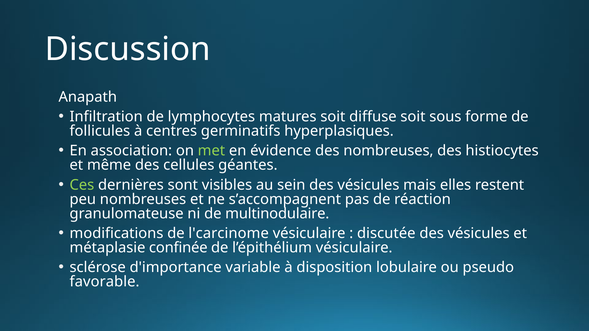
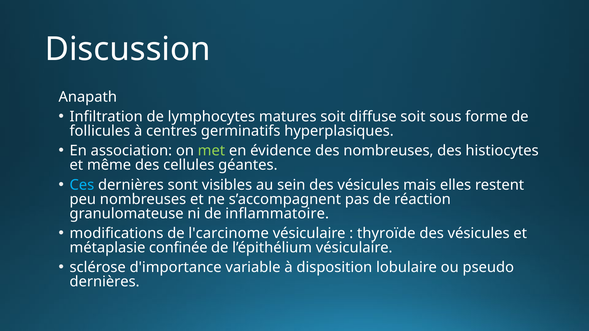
Ces colour: light green -> light blue
multinodulaire: multinodulaire -> inflammatoire
discutée: discutée -> thyroïde
favorable at (105, 282): favorable -> dernières
